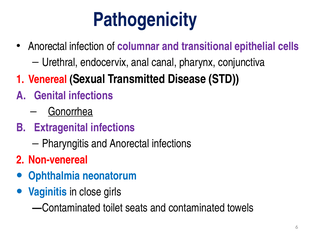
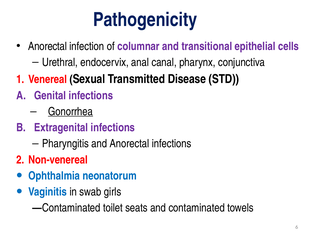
close: close -> swab
